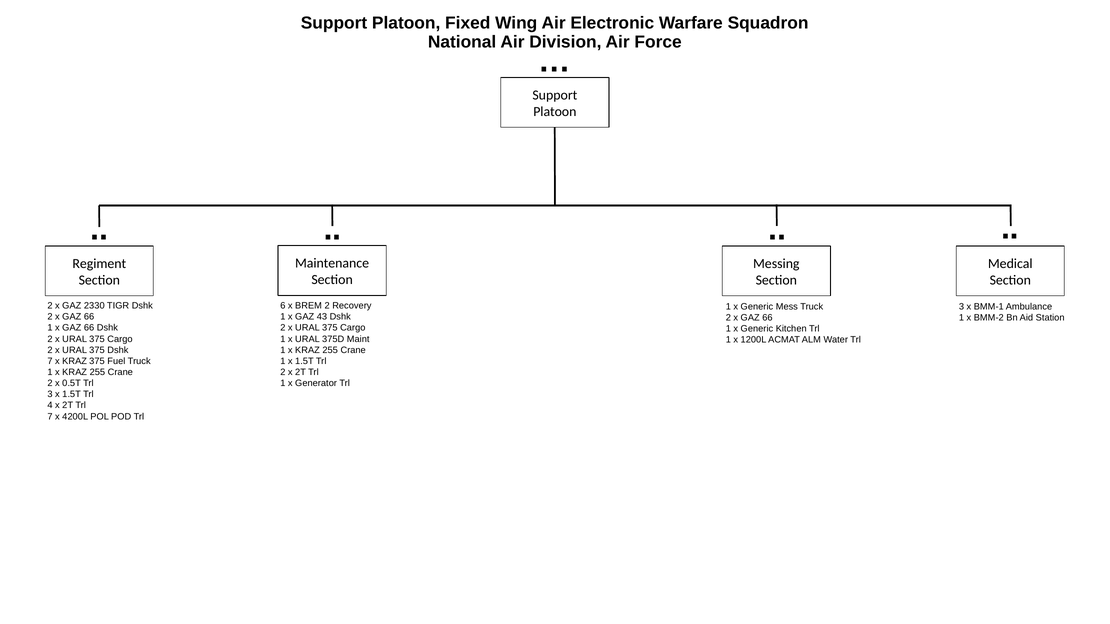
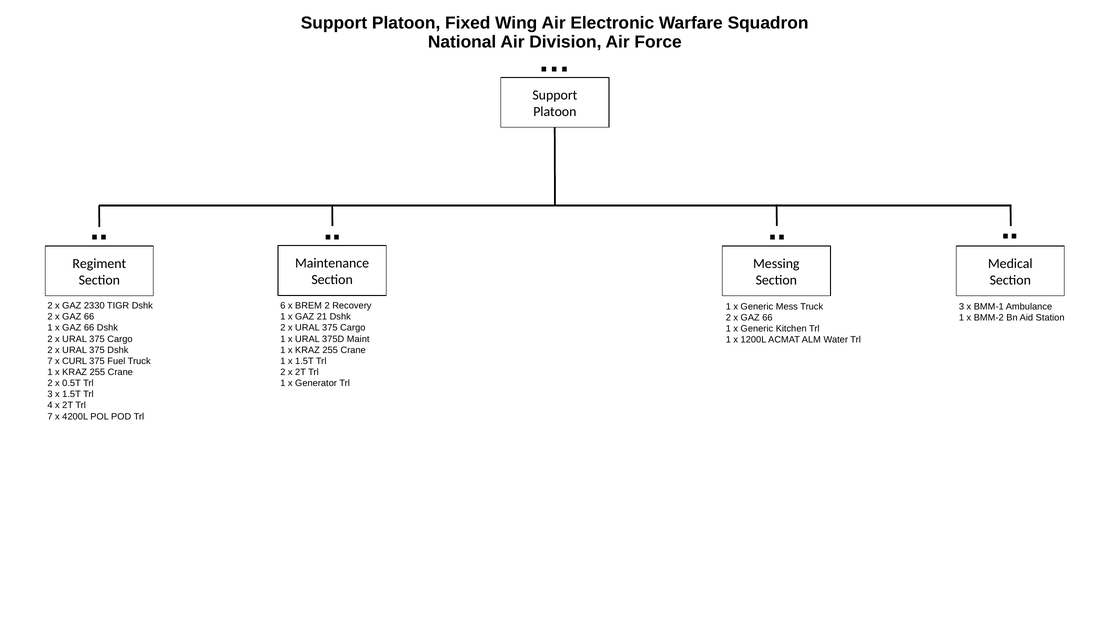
43: 43 -> 21
7 x KRAZ: KRAZ -> CURL
